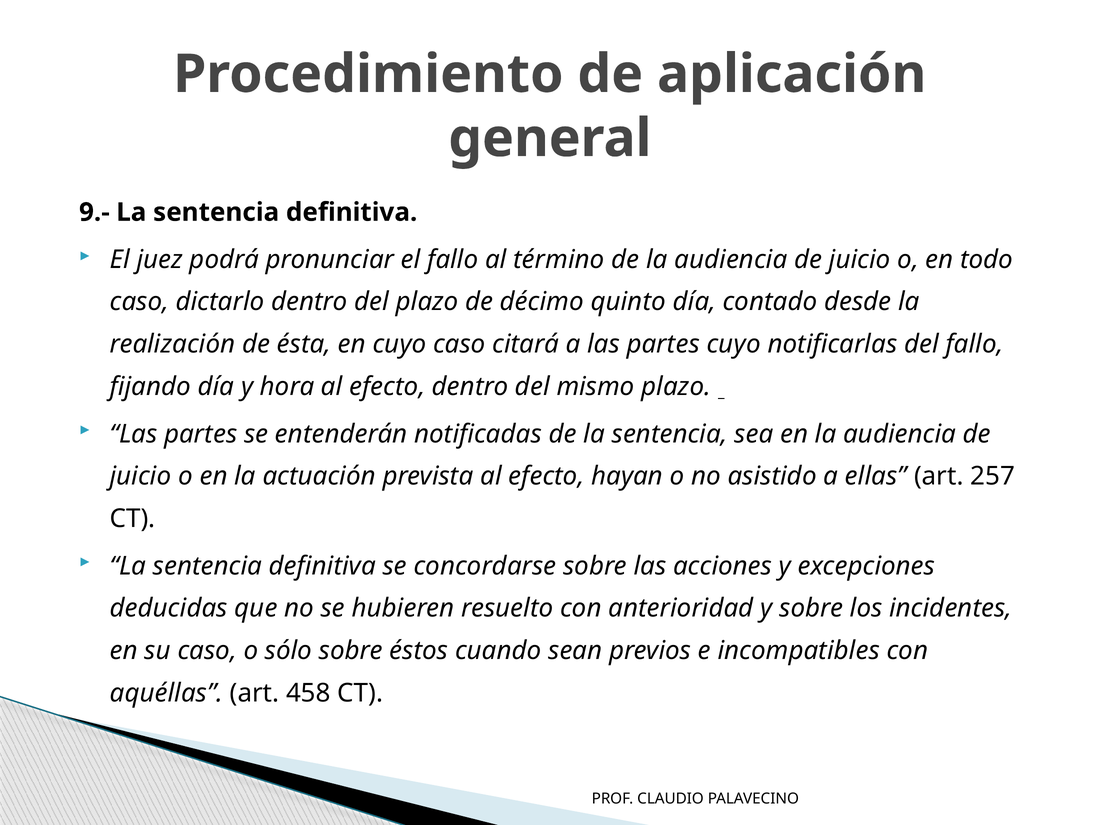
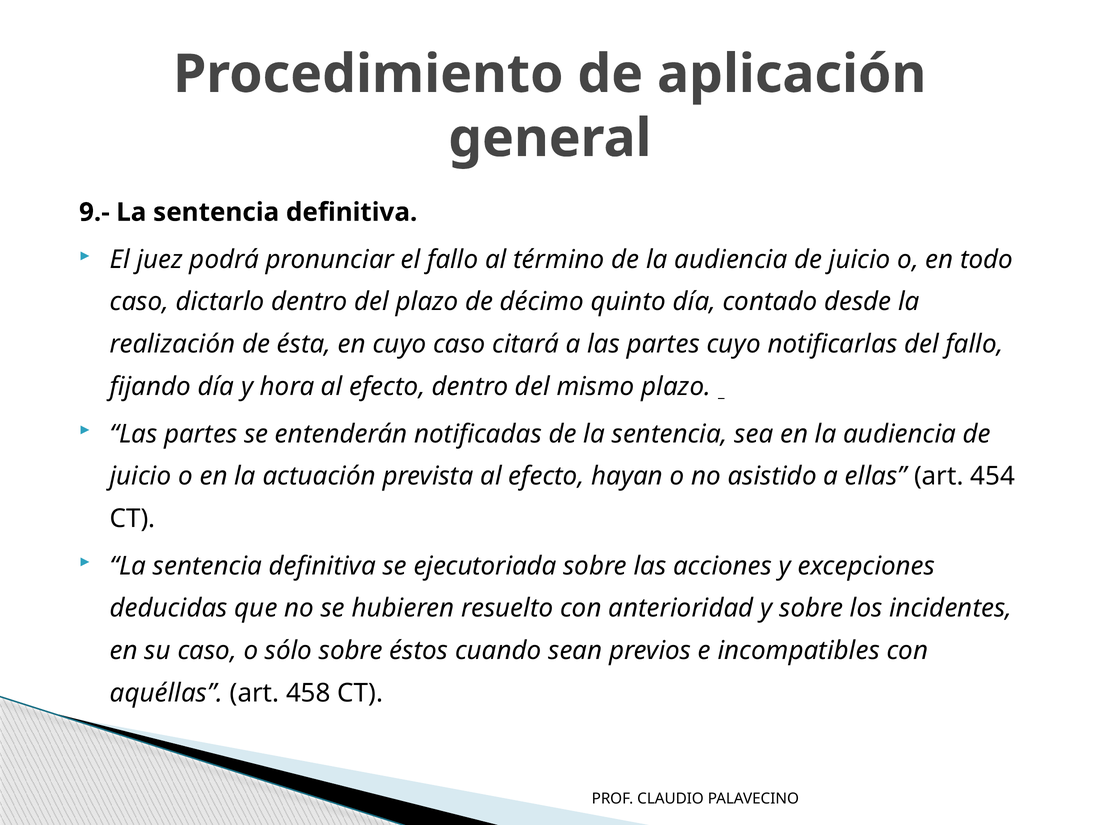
257: 257 -> 454
concordarse: concordarse -> ejecutoriada
